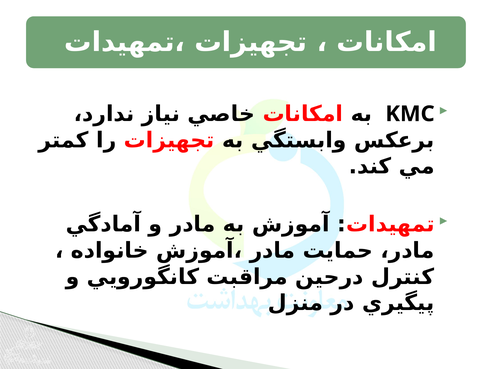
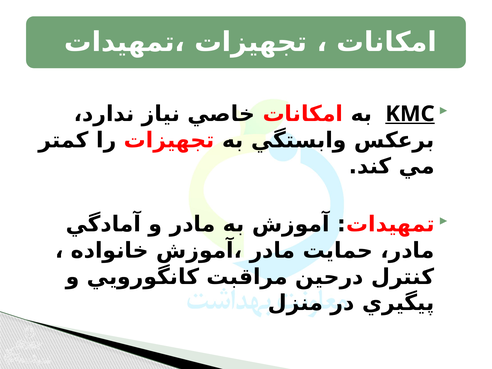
KMC underline: none -> present
